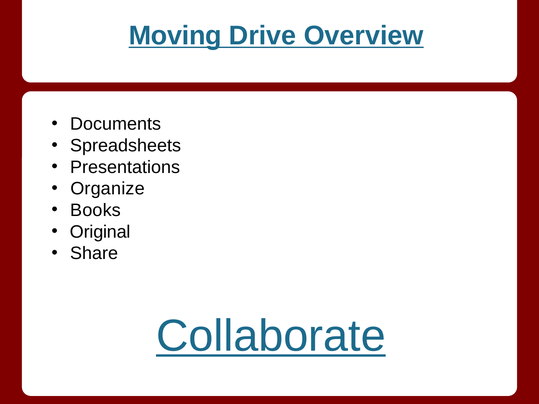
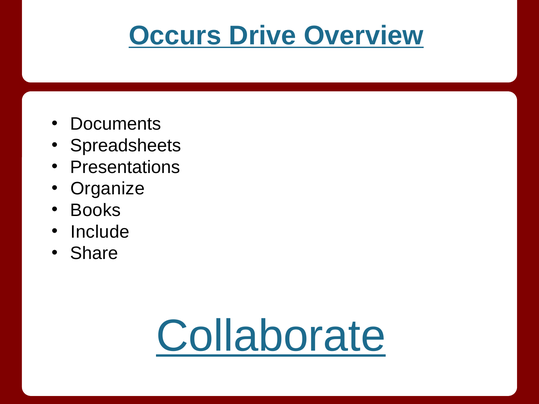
Moving: Moving -> Occurs
Original: Original -> Include
